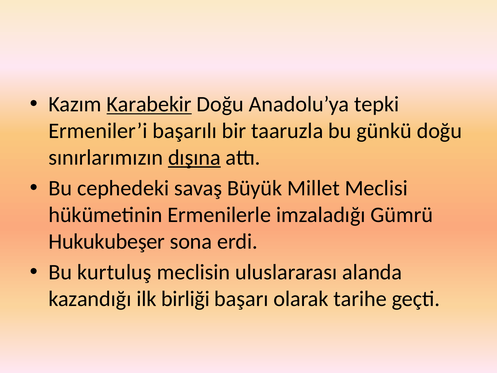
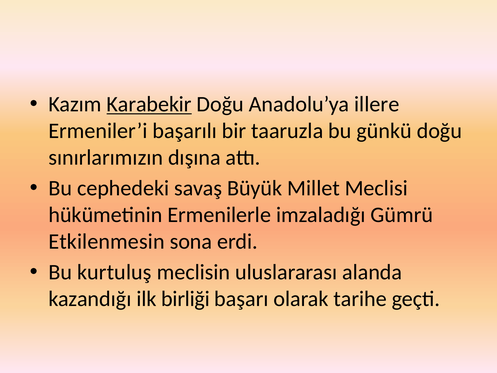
tepki: tepki -> illere
dışına underline: present -> none
Hukukubeşer: Hukukubeşer -> Etkilenmesin
